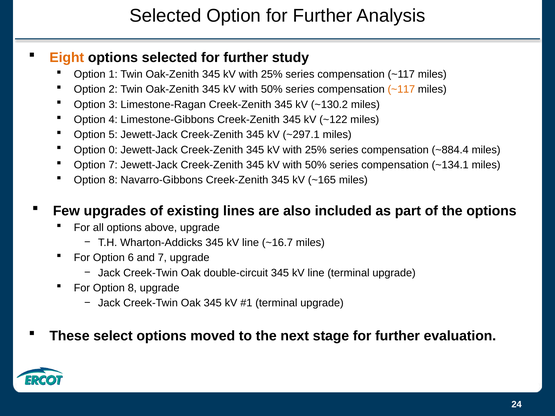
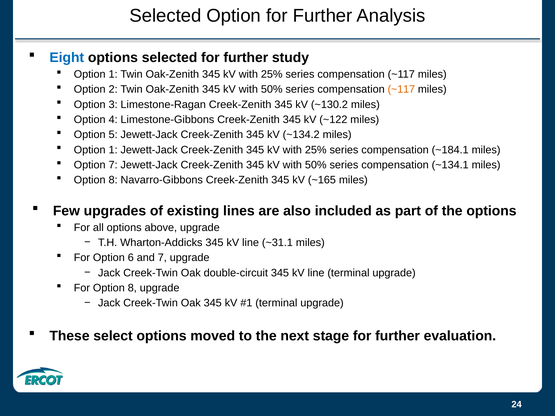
Eight colour: orange -> blue
~297.1: ~297.1 -> ~134.2
0 at (113, 150): 0 -> 1
~884.4: ~884.4 -> ~184.1
~16.7: ~16.7 -> ~31.1
